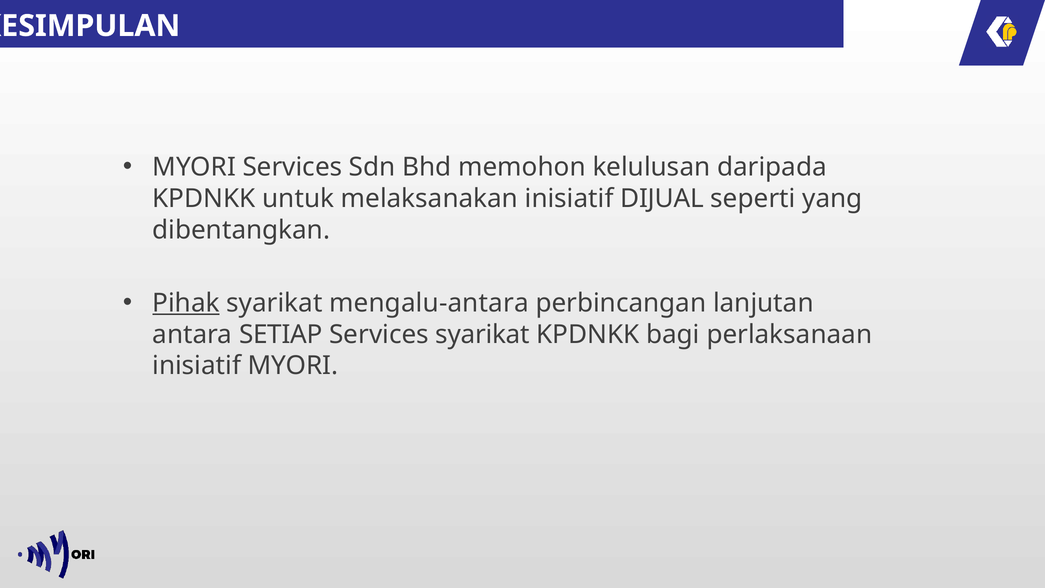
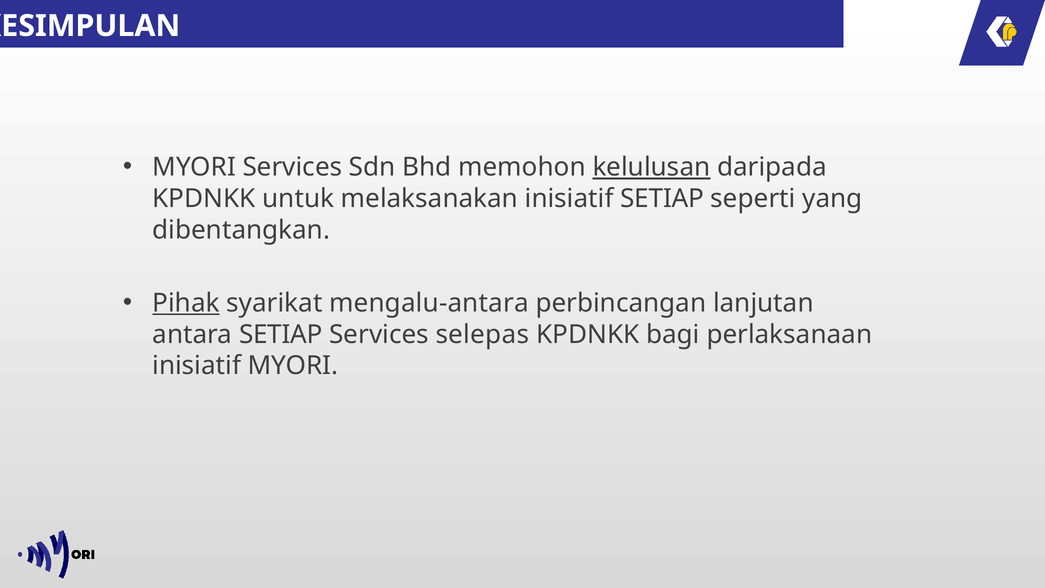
kelulusan underline: none -> present
inisiatif DIJUAL: DIJUAL -> SETIAP
Services syarikat: syarikat -> selepas
